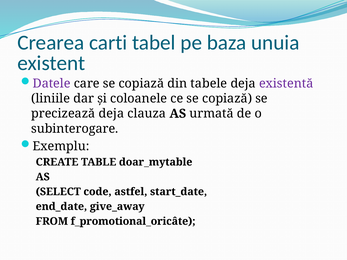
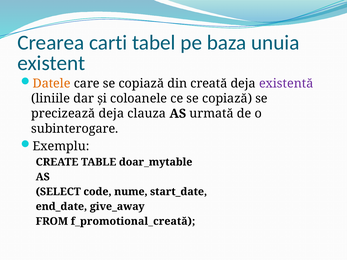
Datele colour: purple -> orange
tabele: tabele -> creată
astfel: astfel -> nume
f_promotional_oricâte: f_promotional_oricâte -> f_promotional_creată
